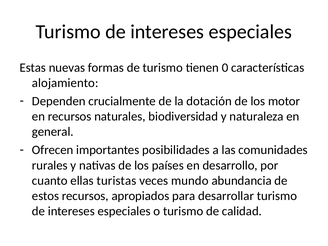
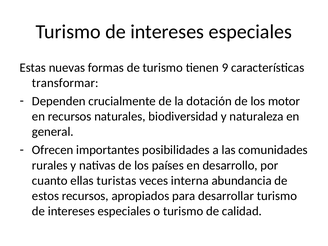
0: 0 -> 9
alojamiento: alojamiento -> transformar
mundo: mundo -> interna
